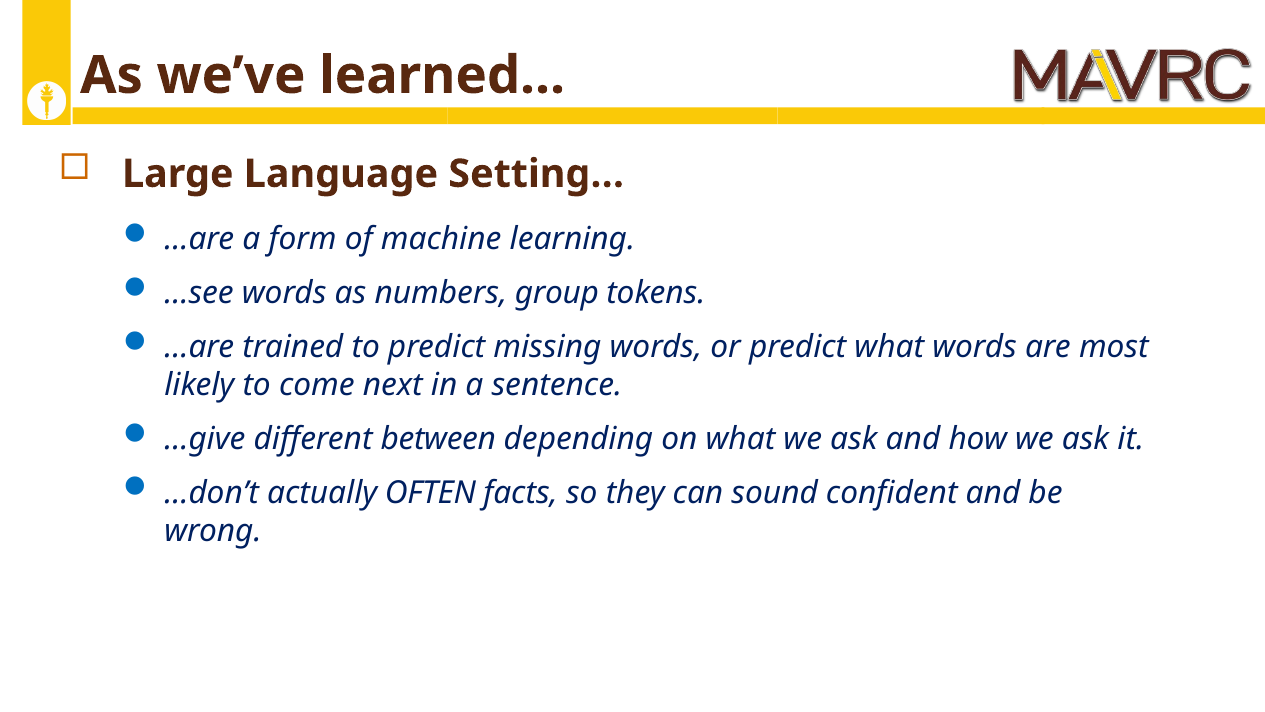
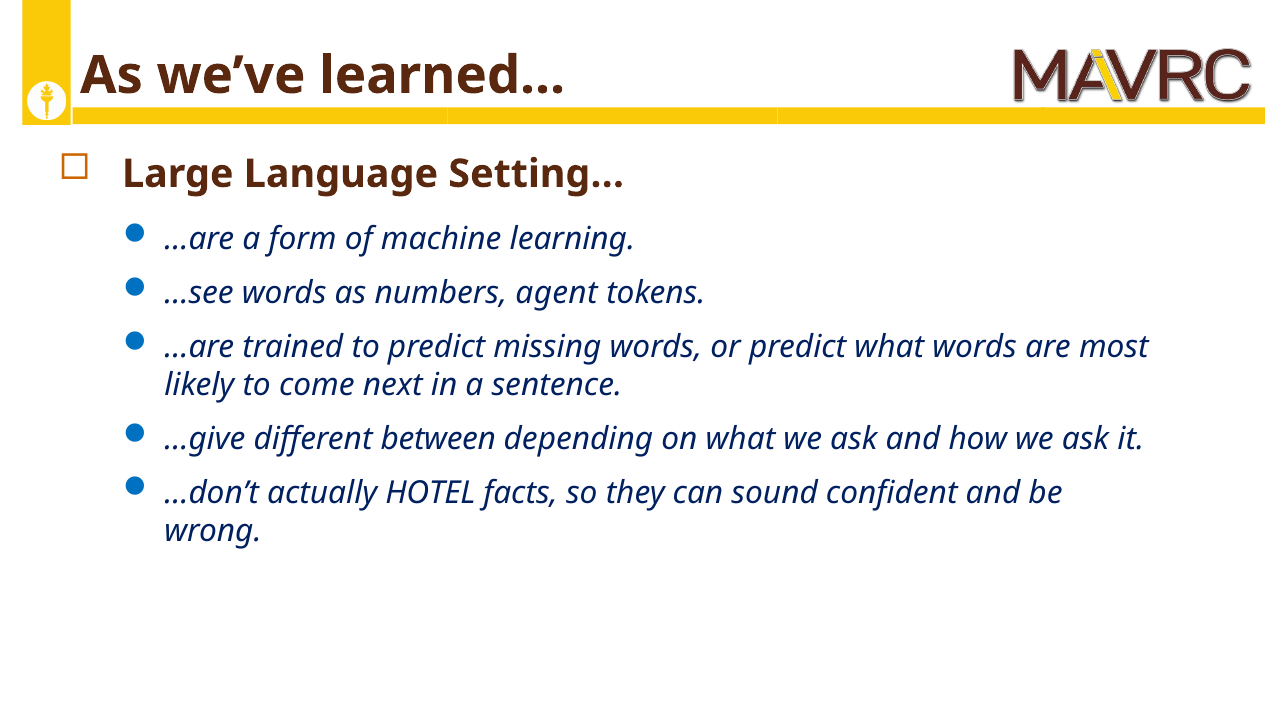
group: group -> agent
OFTEN: OFTEN -> HOTEL
